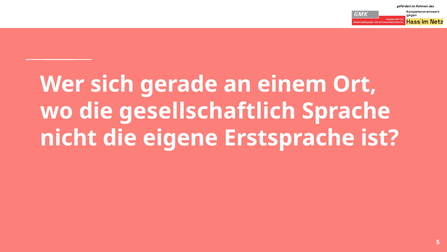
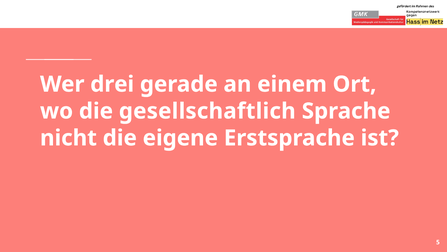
sich: sich -> drei
